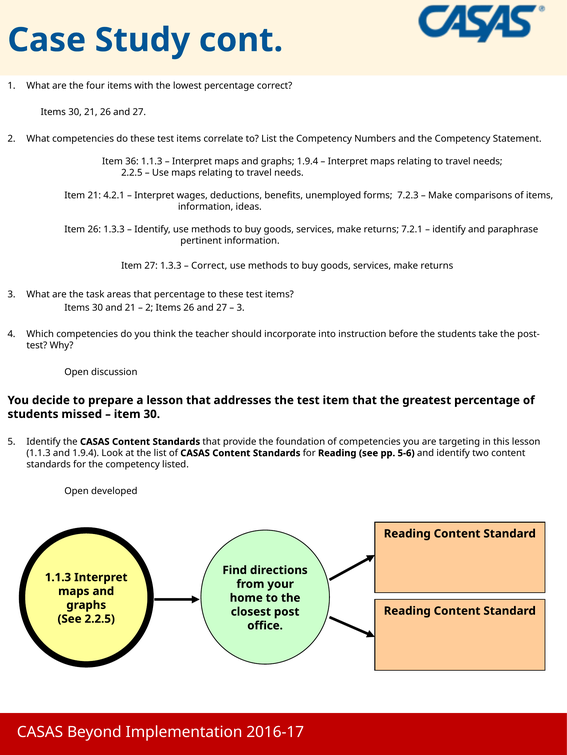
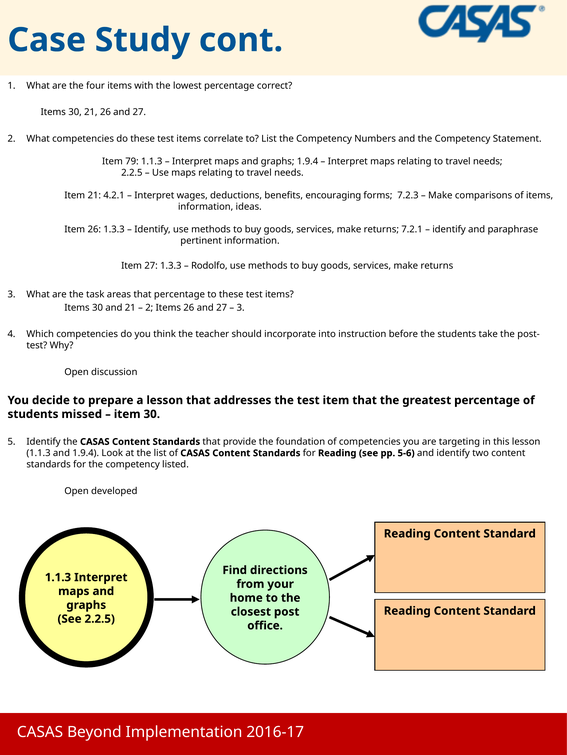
36: 36 -> 79
unemployed: unemployed -> encouraging
Correct at (209, 266): Correct -> Rodolfo
